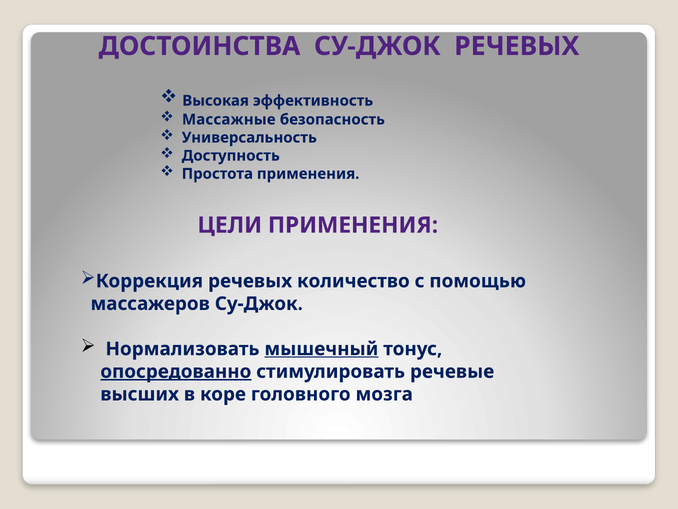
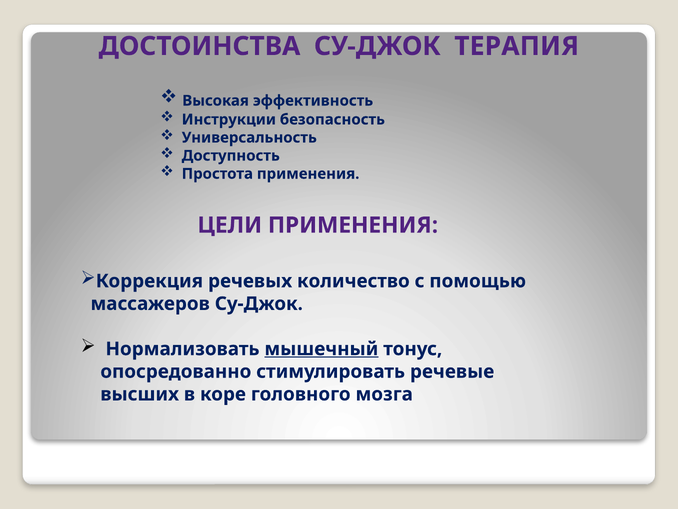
СУ-ДЖОК РЕЧЕВЫХ: РЕЧЕВЫХ -> ТЕРАПИЯ
Массажные: Массажные -> Инструкции
опосредованно underline: present -> none
